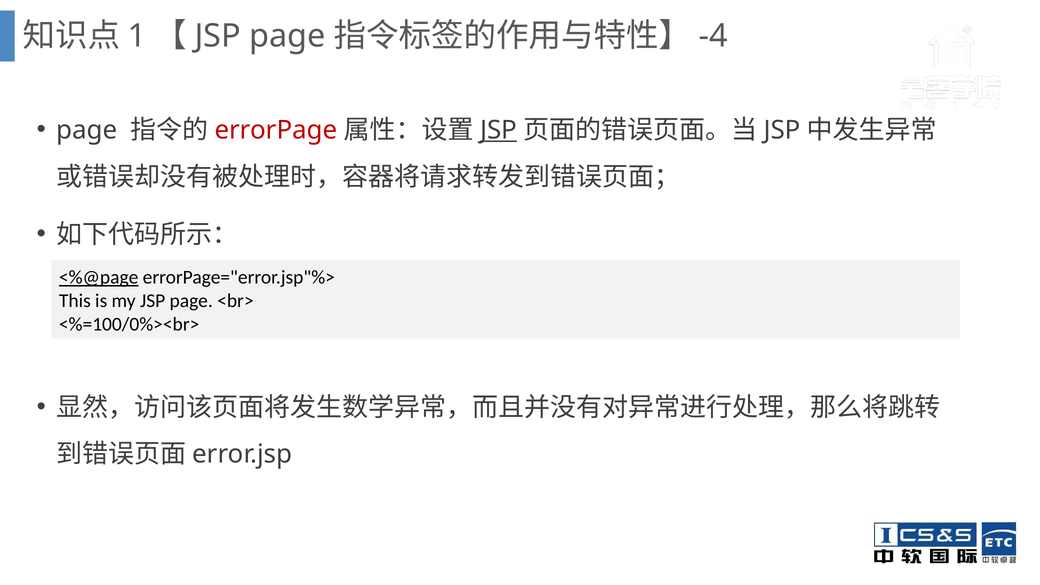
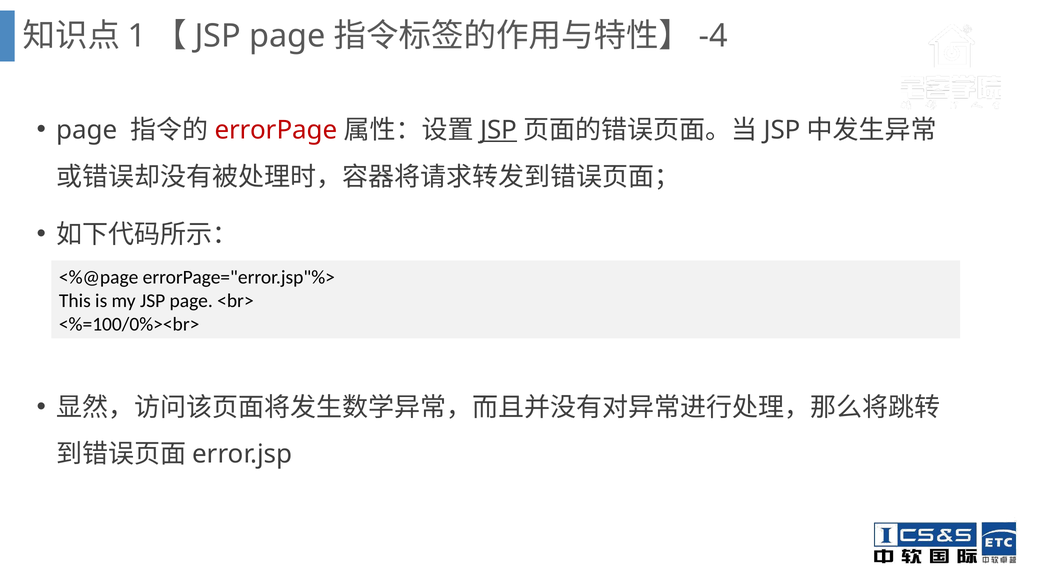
<%@page underline: present -> none
